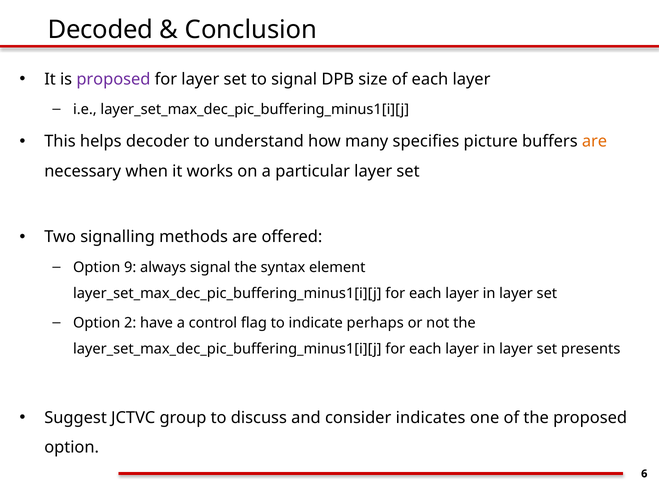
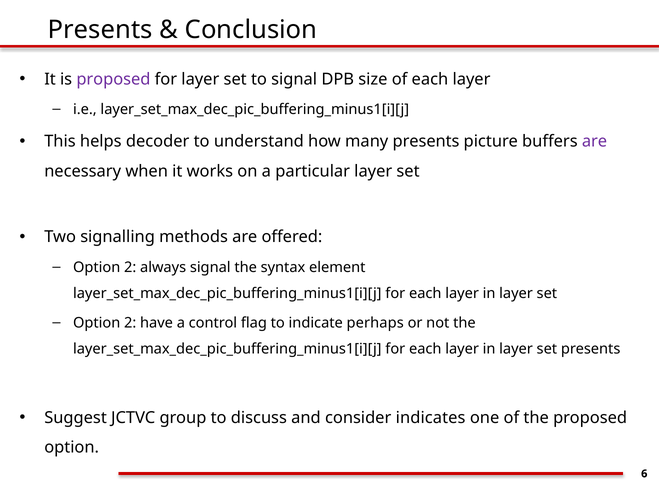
Decoded at (100, 30): Decoded -> Presents
many specifies: specifies -> presents
are at (595, 142) colour: orange -> purple
9 at (130, 267): 9 -> 2
